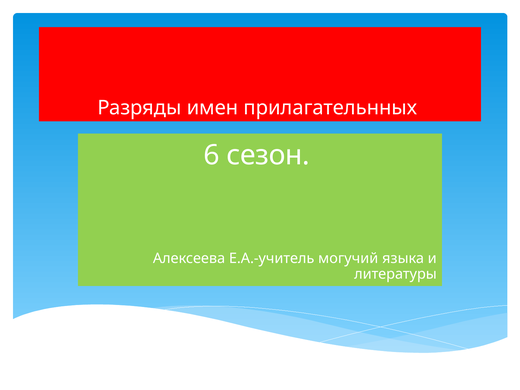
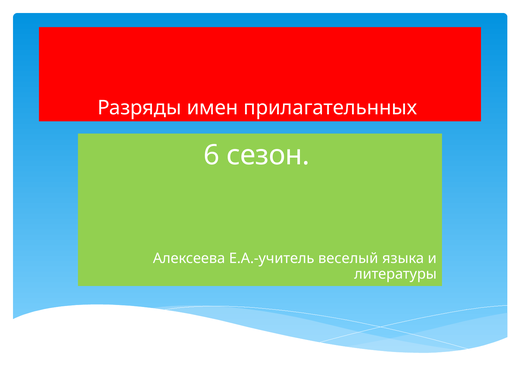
могучий: могучий -> веселый
